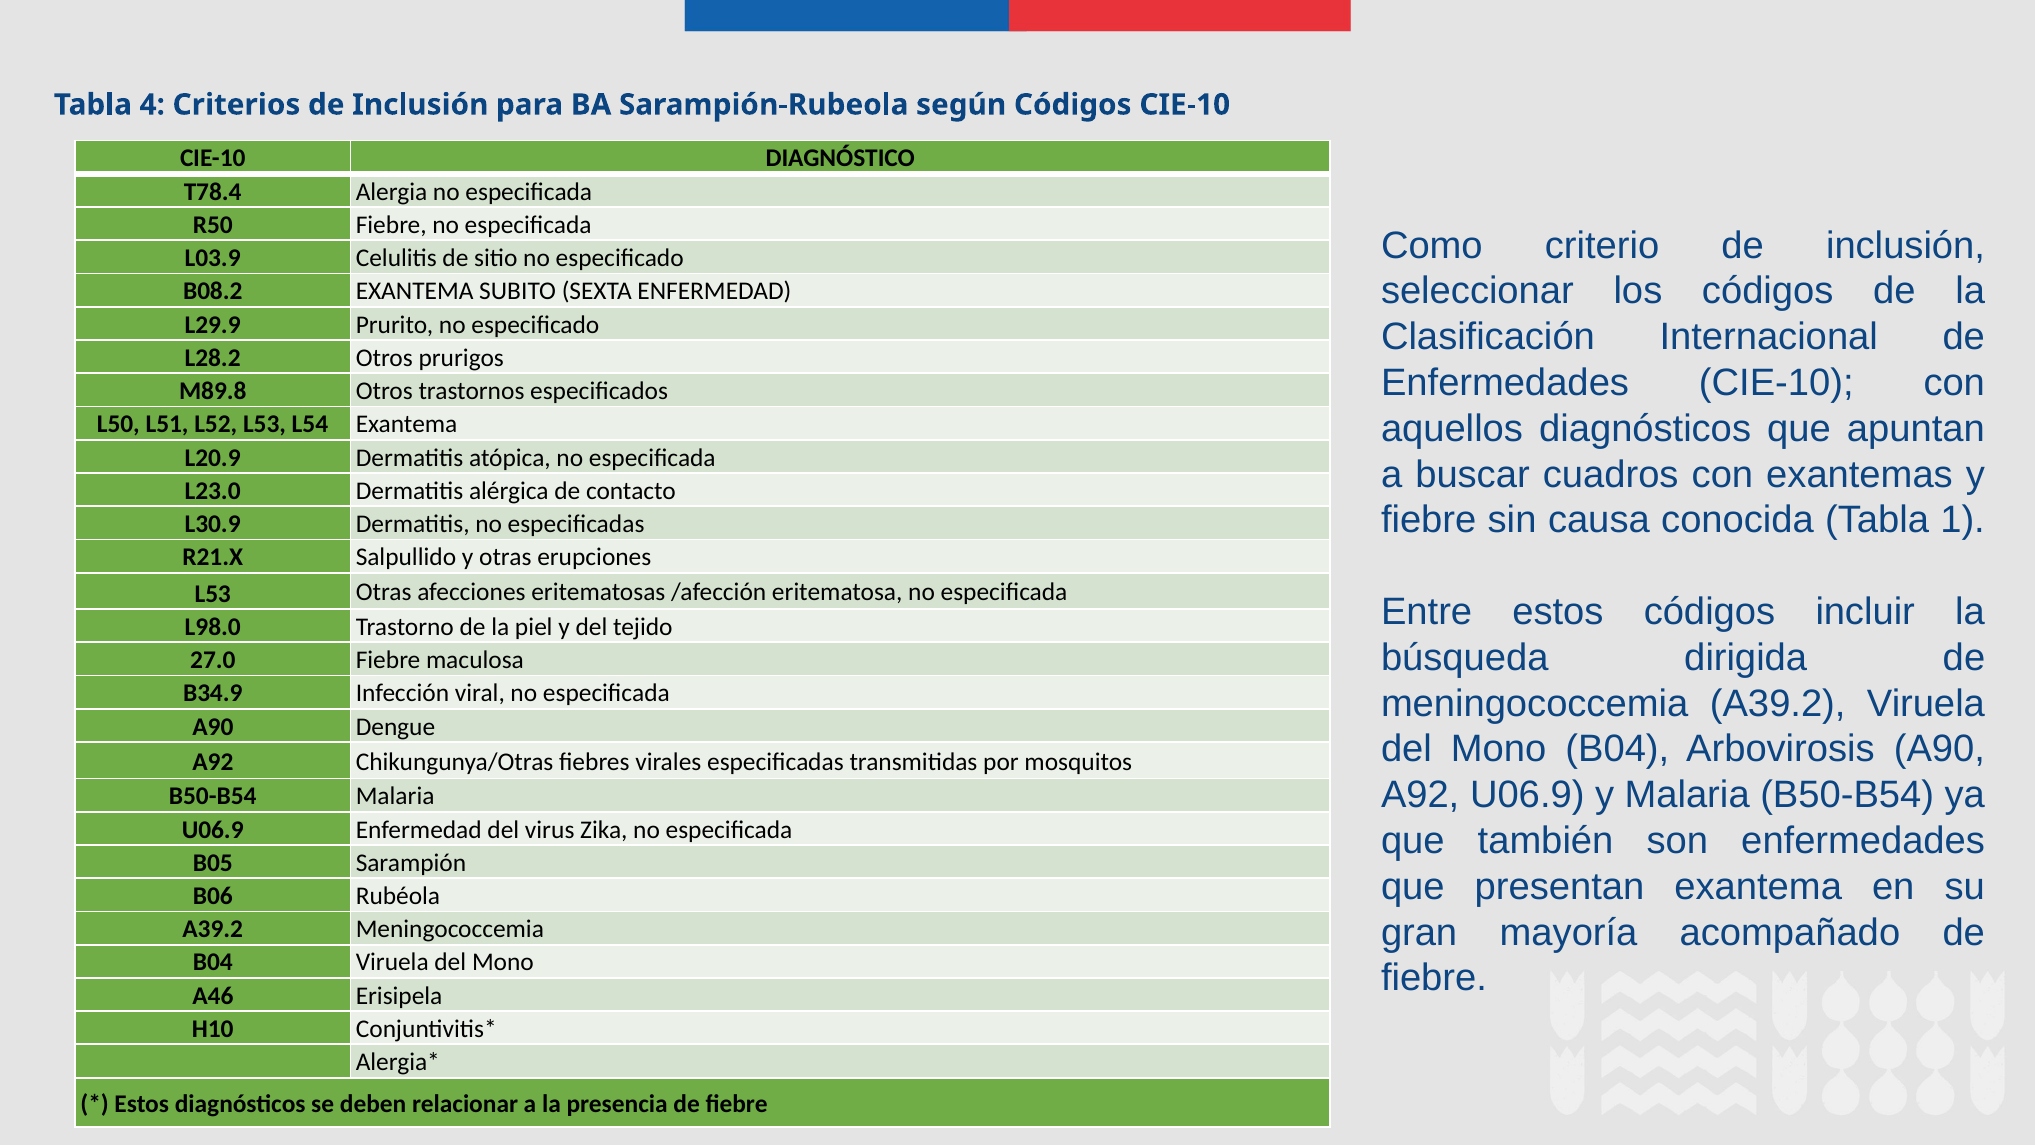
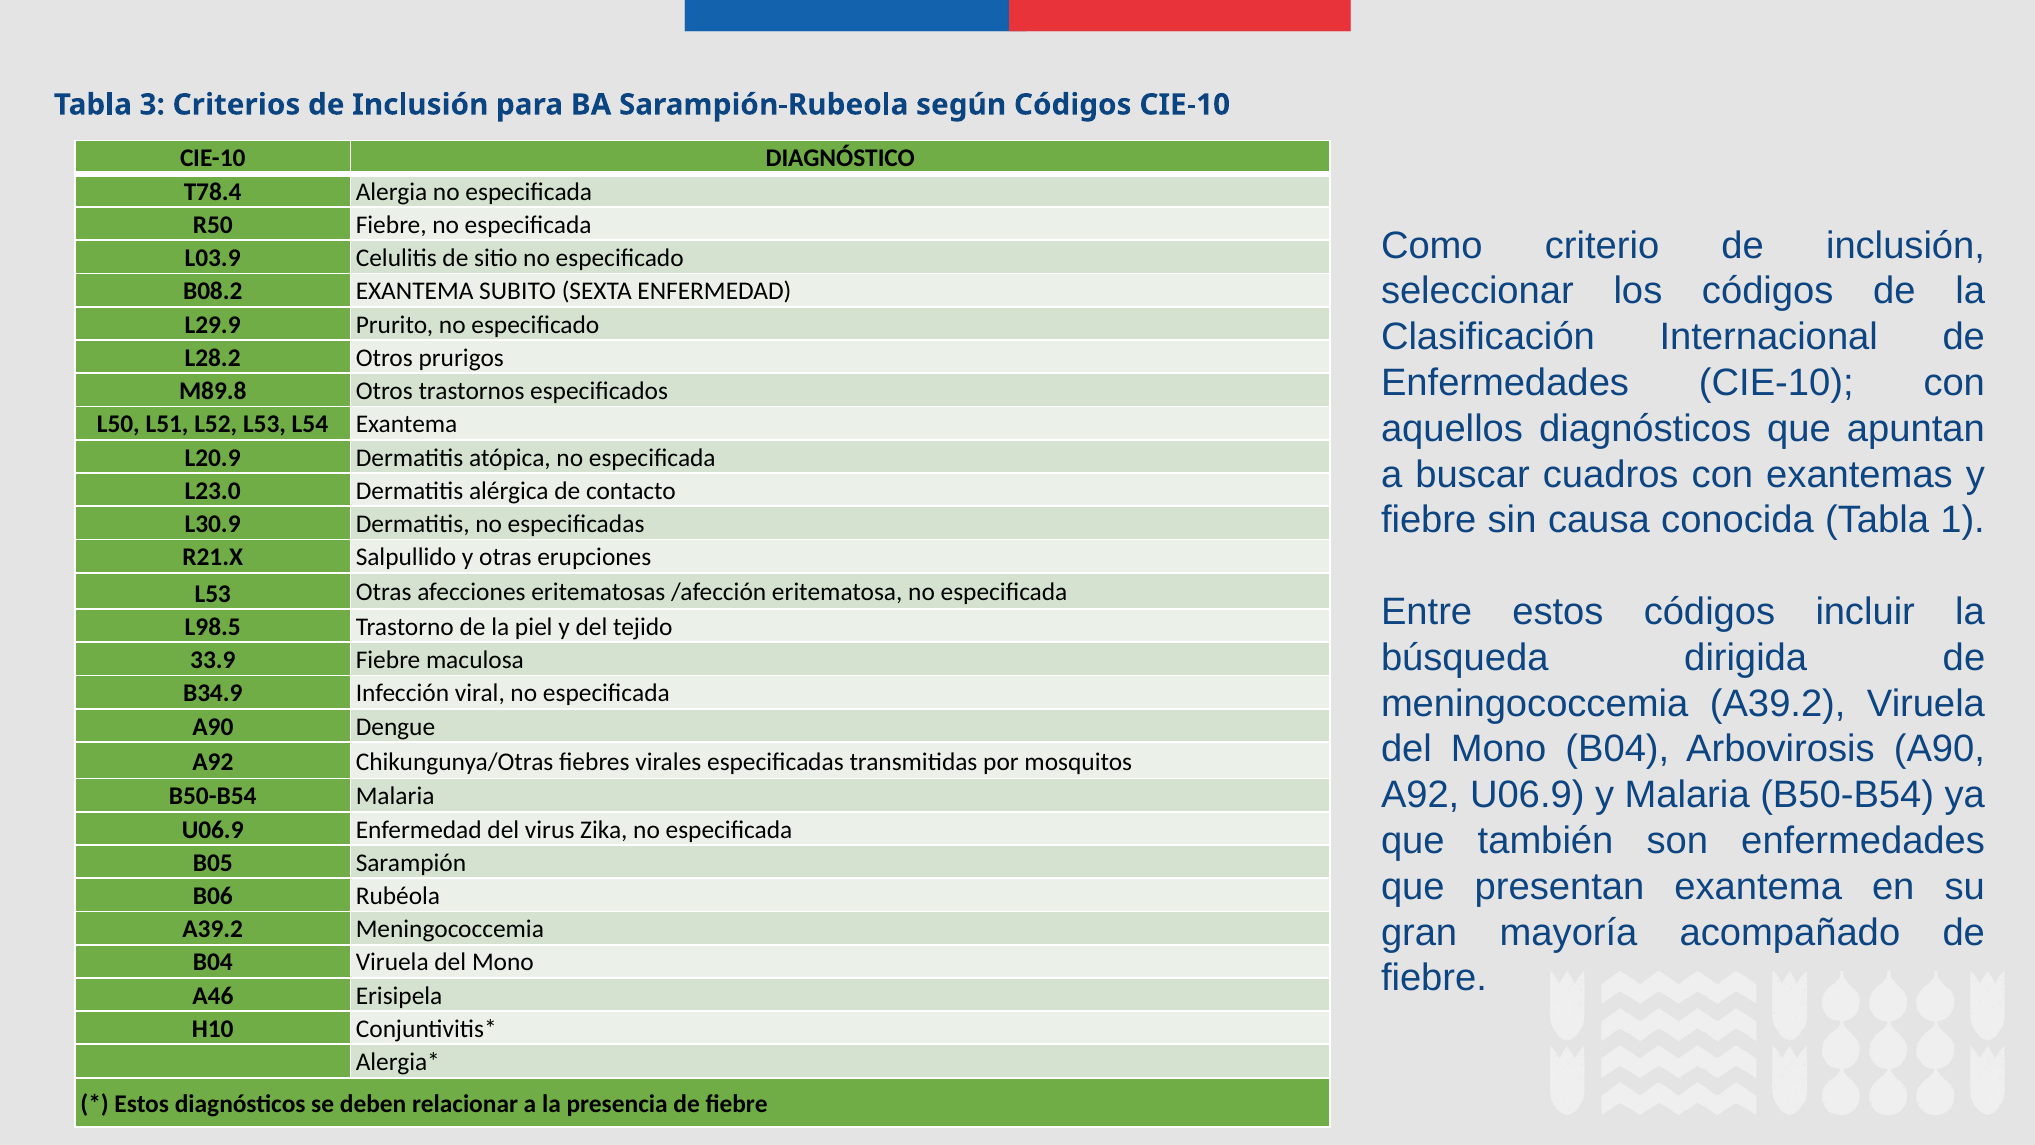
4: 4 -> 3
L98.0: L98.0 -> L98.5
27.0: 27.0 -> 33.9
